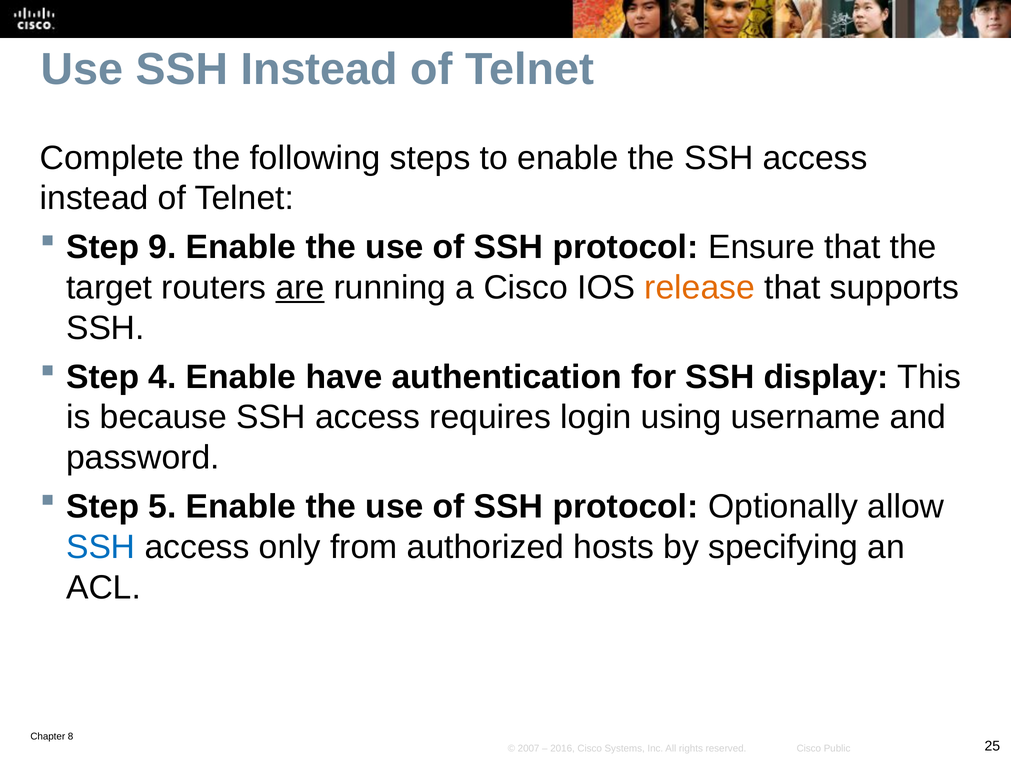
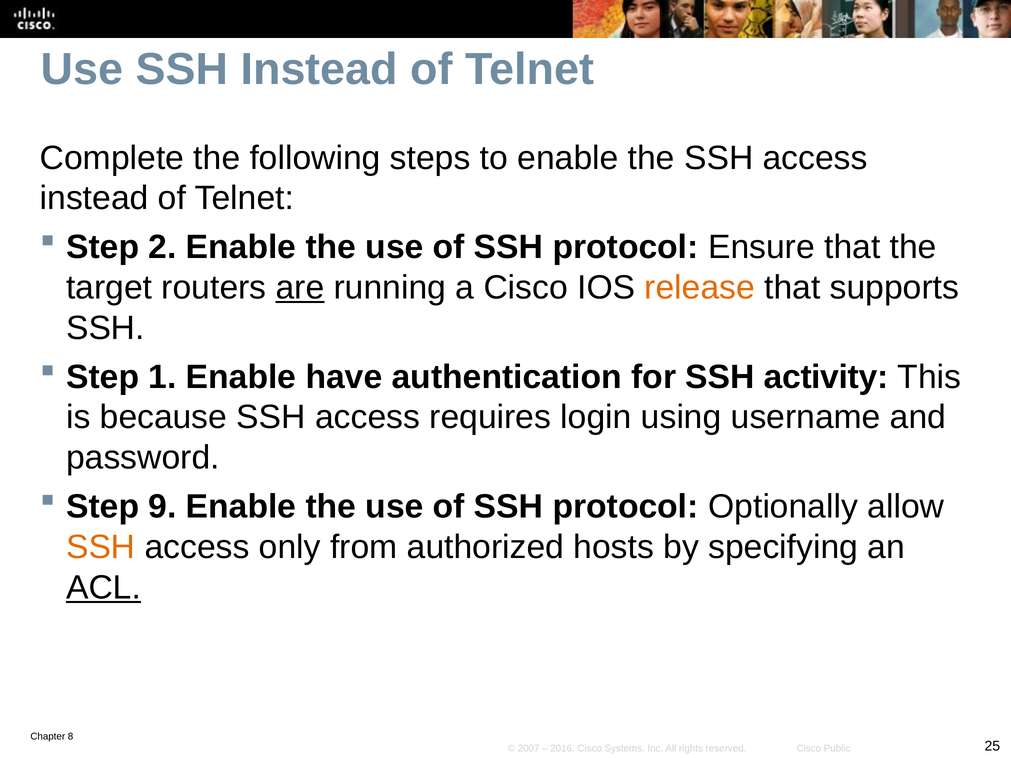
9: 9 -> 2
4: 4 -> 1
display: display -> activity
5: 5 -> 9
SSH at (101, 547) colour: blue -> orange
ACL underline: none -> present
